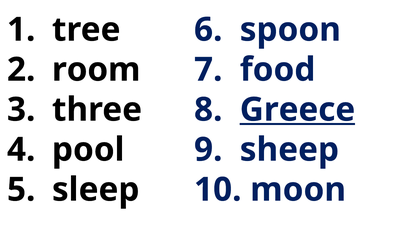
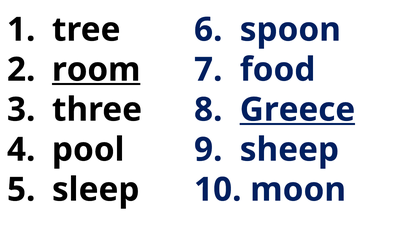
room underline: none -> present
